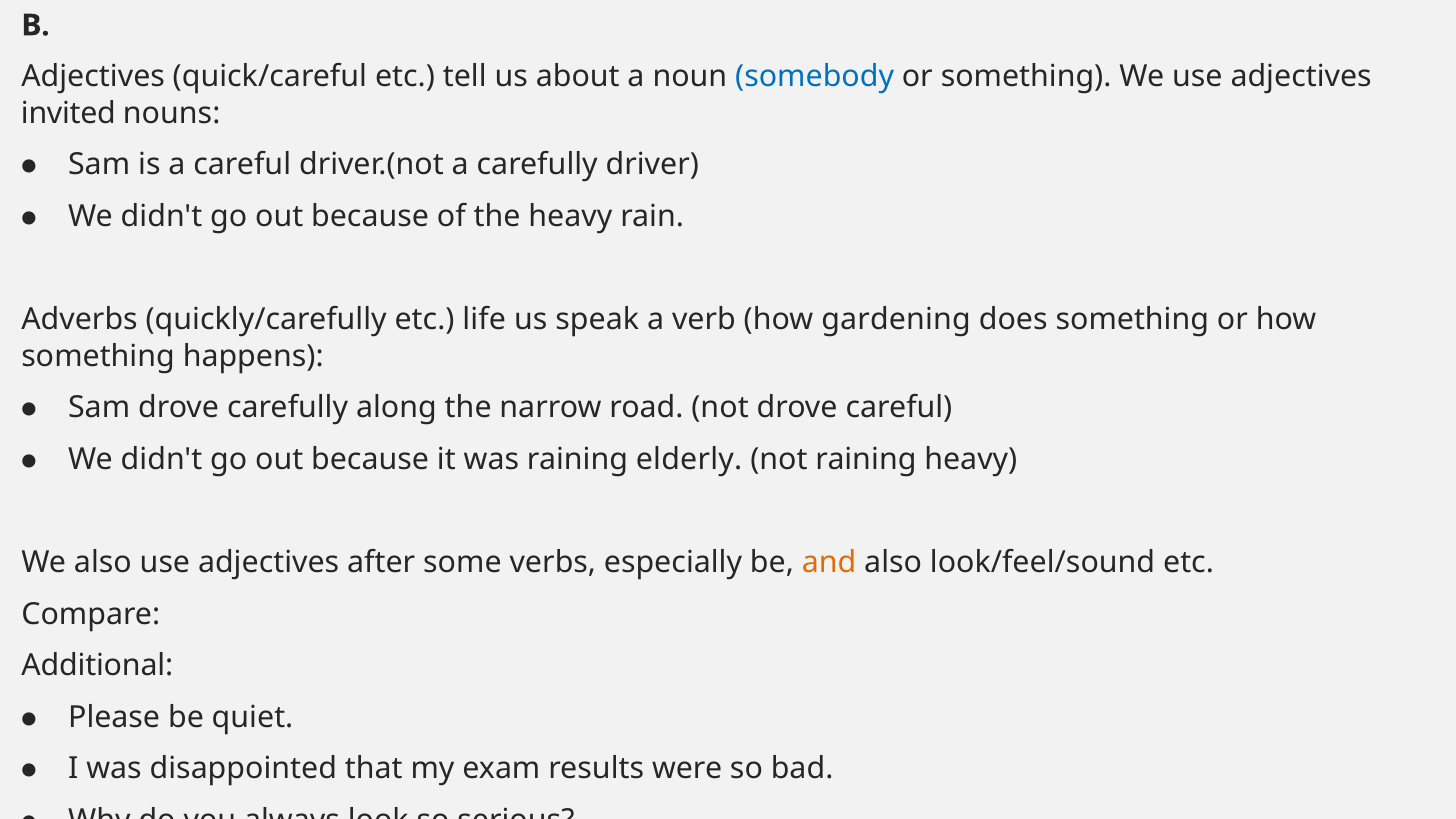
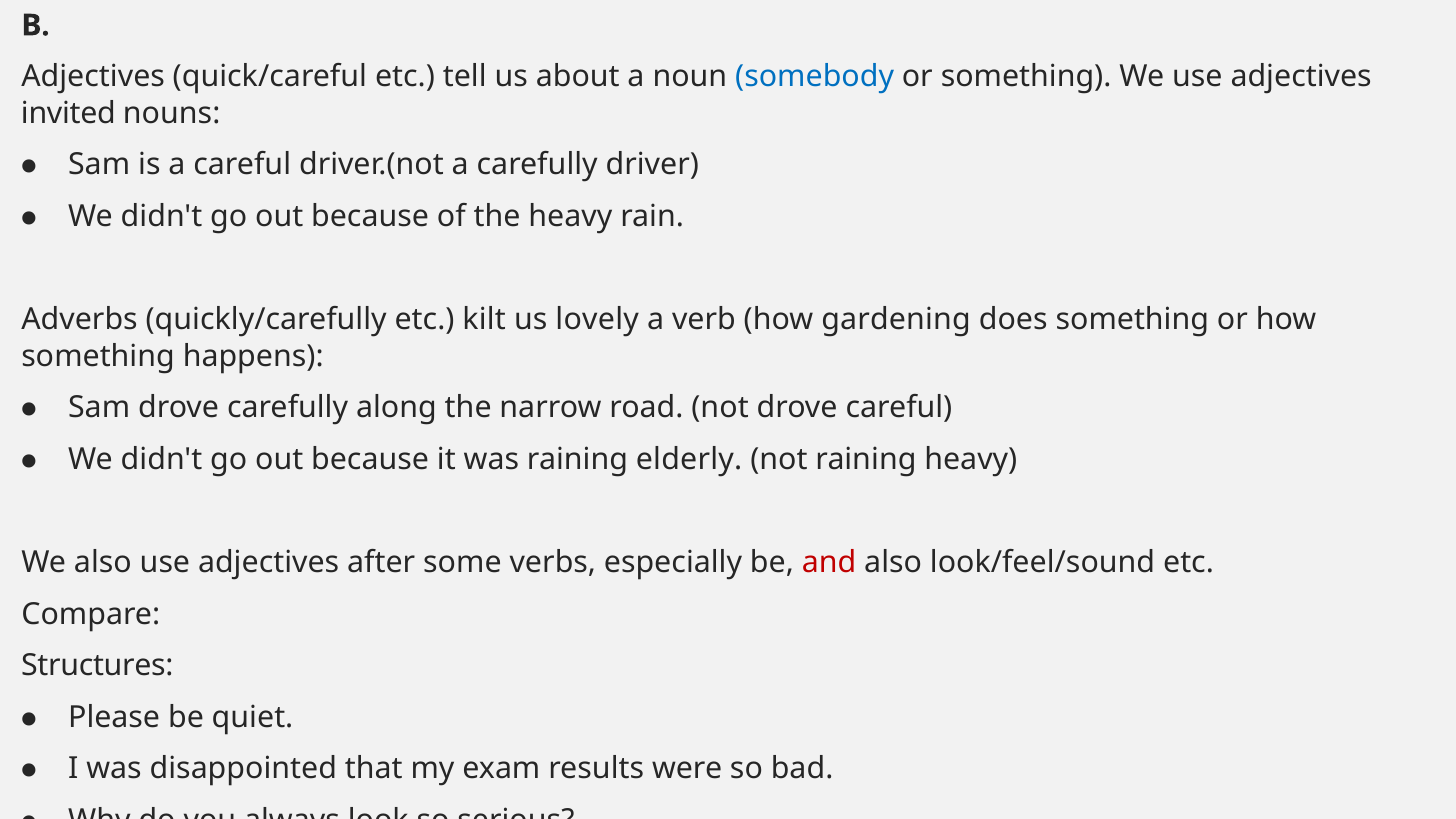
life: life -> kilt
speak: speak -> lovely
and colour: orange -> red
Additional: Additional -> Structures
